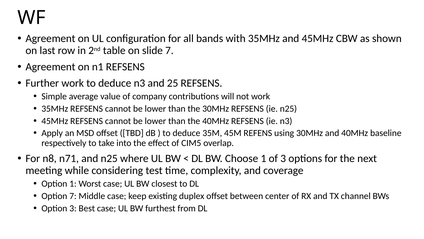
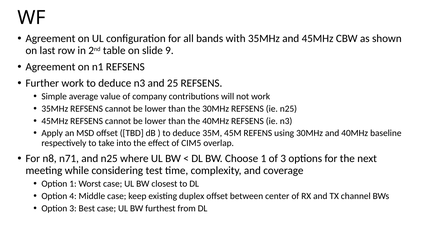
slide 7: 7 -> 9
Option 7: 7 -> 4
